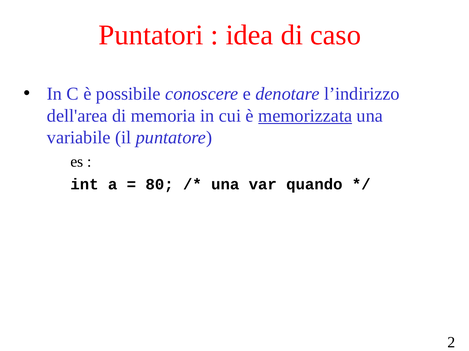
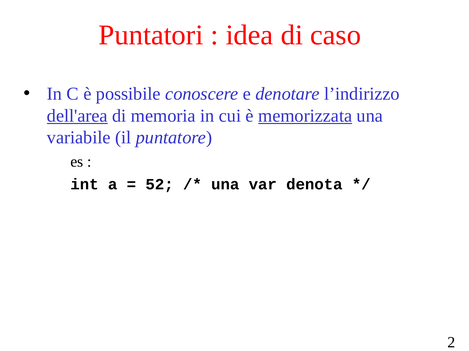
dell'area underline: none -> present
80: 80 -> 52
quando: quando -> denota
